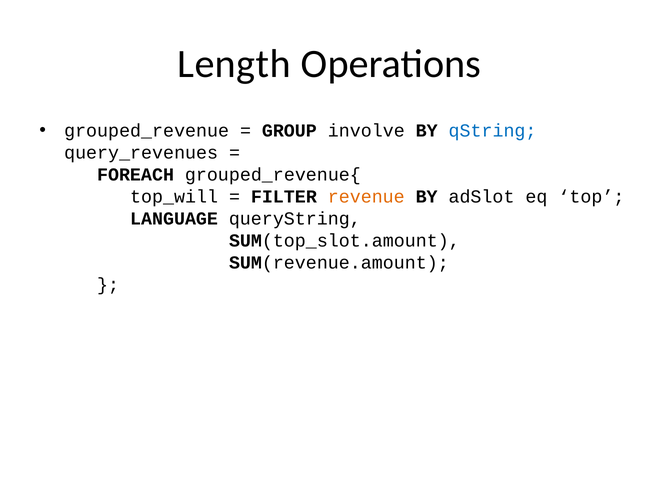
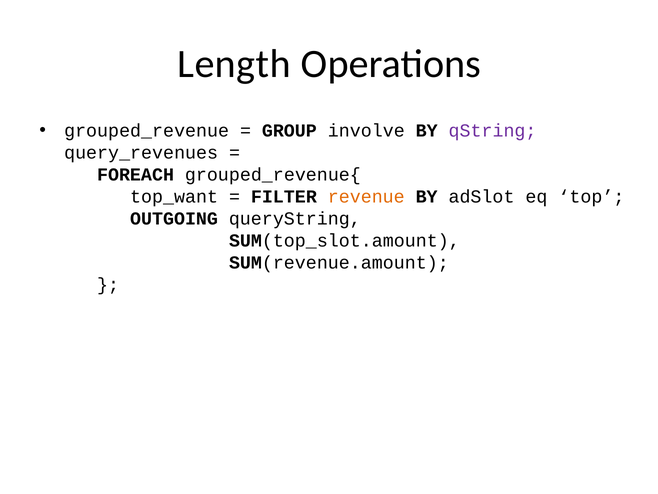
qString colour: blue -> purple
top_will: top_will -> top_want
LANGUAGE: LANGUAGE -> OUTGOING
